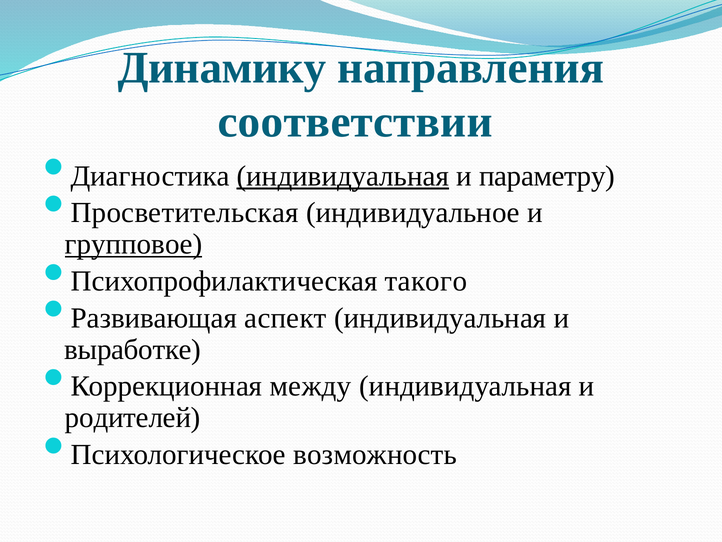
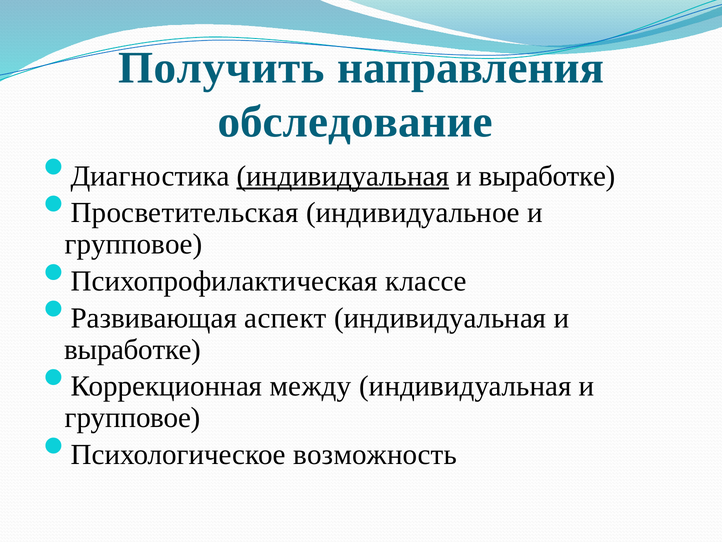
Динамику: Динамику -> Получить
соответствии: соответствии -> обследование
параметру at (547, 176): параметру -> выработке
групповое at (134, 244) underline: present -> none
такого: такого -> классе
родителей at (133, 417): родителей -> групповое
